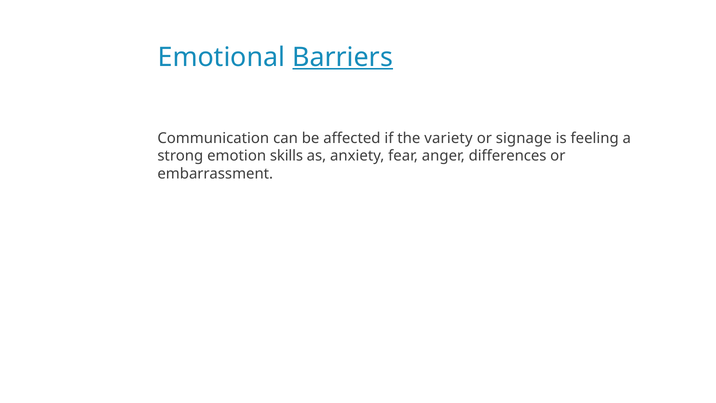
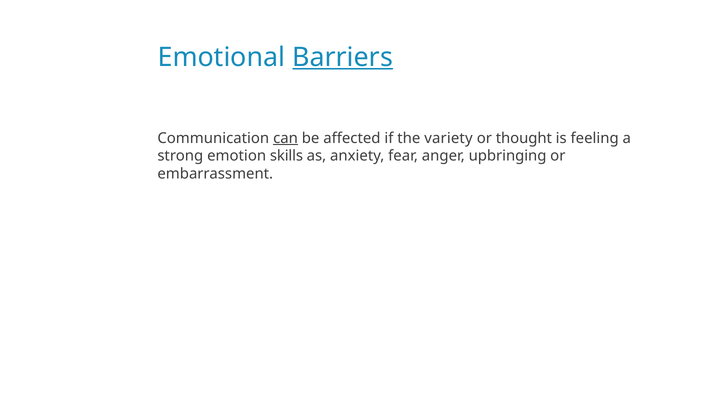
can underline: none -> present
signage: signage -> thought
differences: differences -> upbringing
